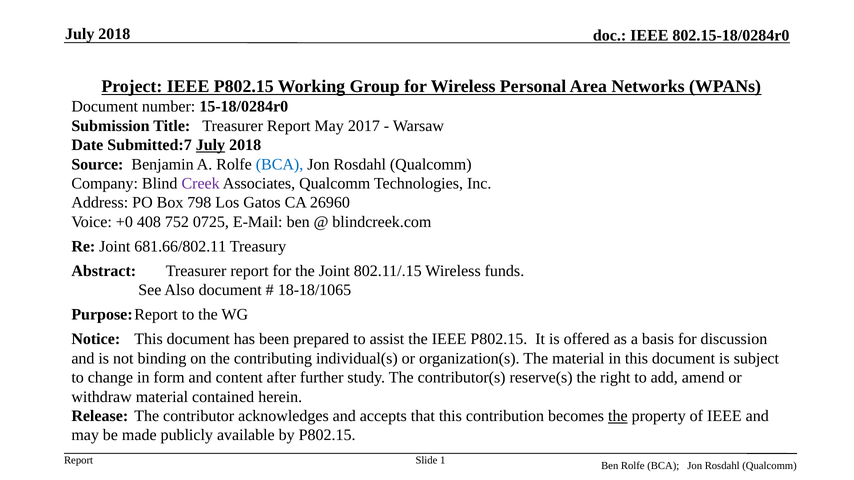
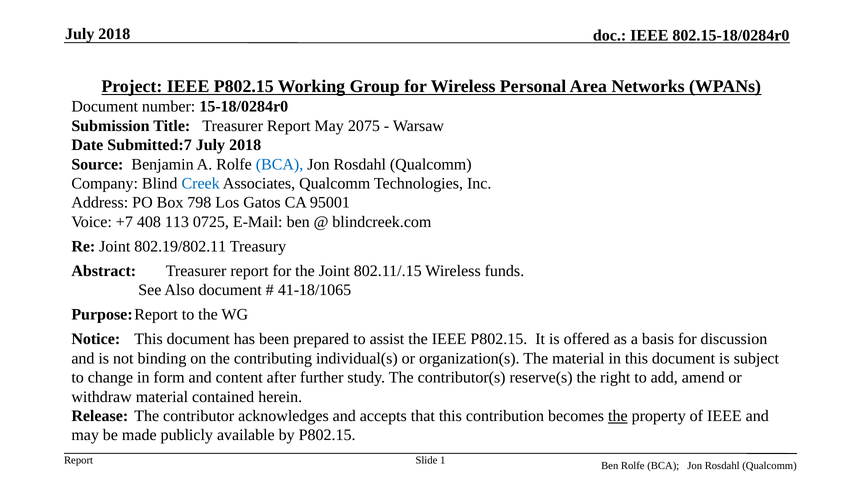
2017: 2017 -> 2075
July at (210, 145) underline: present -> none
Creek colour: purple -> blue
26960: 26960 -> 95001
+0: +0 -> +7
752: 752 -> 113
681.66/802.11: 681.66/802.11 -> 802.19/802.11
18-18/1065: 18-18/1065 -> 41-18/1065
